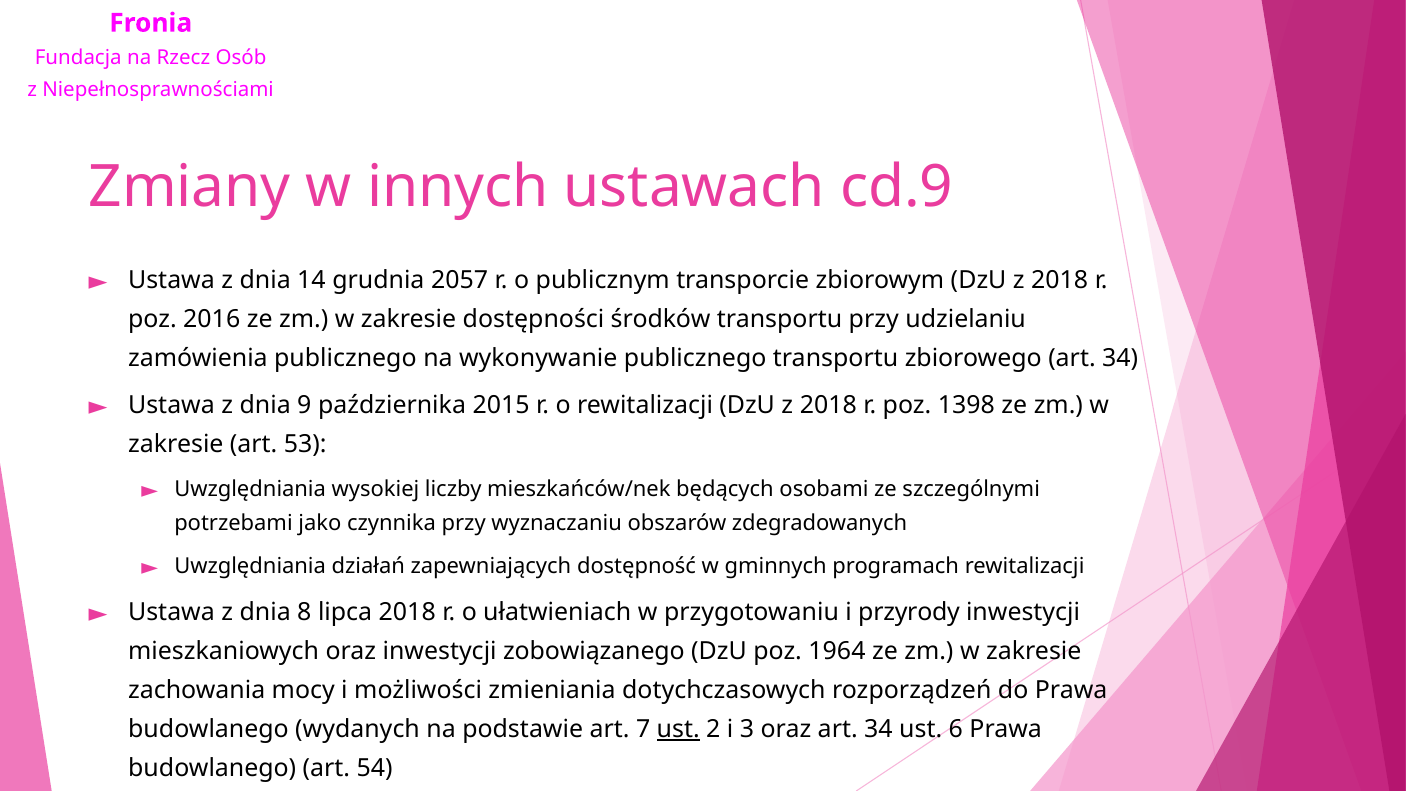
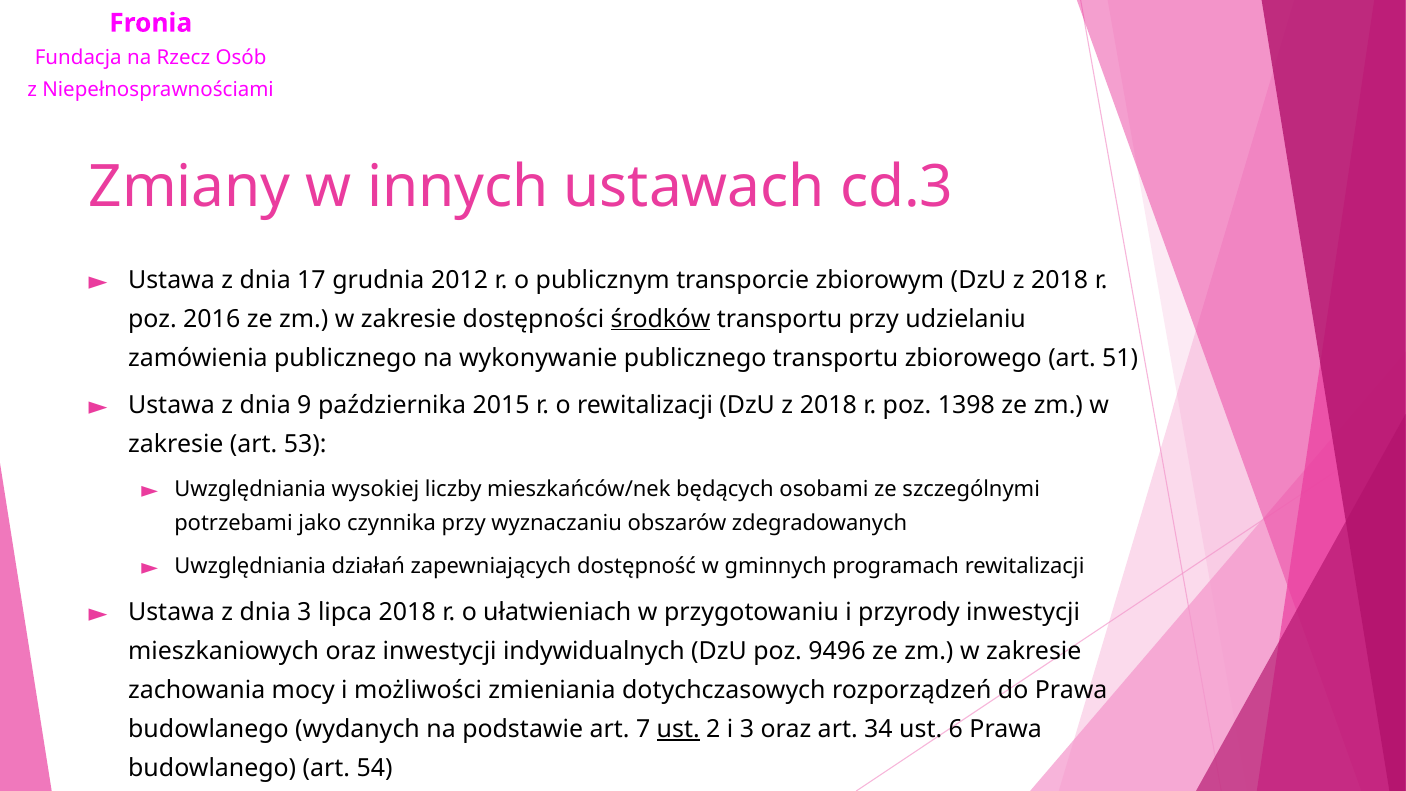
cd.9: cd.9 -> cd.3
14: 14 -> 17
2057: 2057 -> 2012
środków underline: none -> present
zbiorowego art 34: 34 -> 51
dnia 8: 8 -> 3
zobowiązanego: zobowiązanego -> indywidualnych
1964: 1964 -> 9496
